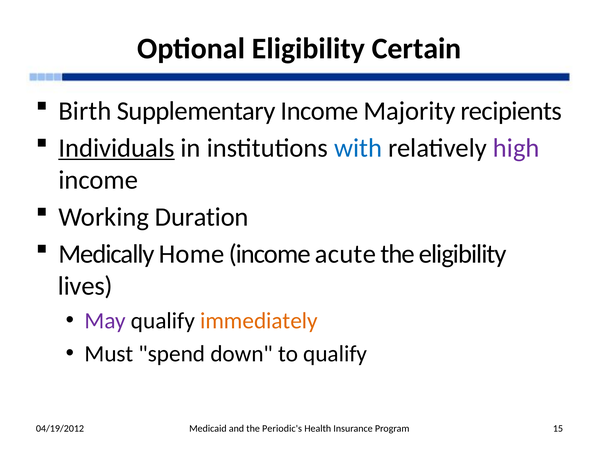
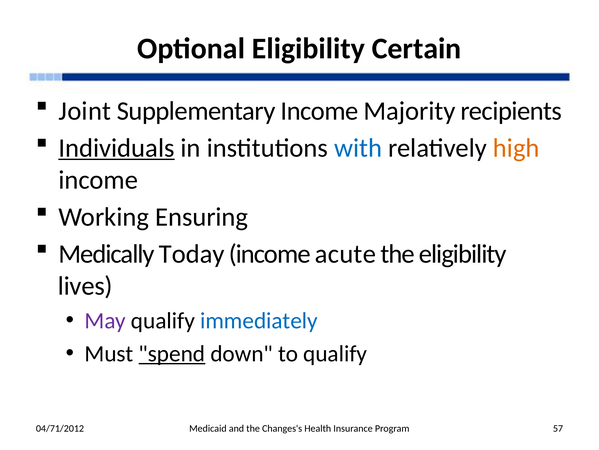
Birth: Birth -> Joint
high colour: purple -> orange
Duration: Duration -> Ensuring
Home: Home -> Today
immediately colour: orange -> blue
spend underline: none -> present
04/19/2012: 04/19/2012 -> 04/71/2012
Periodic's: Periodic's -> Changes's
15: 15 -> 57
